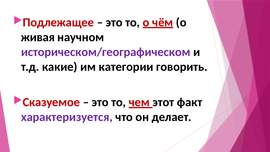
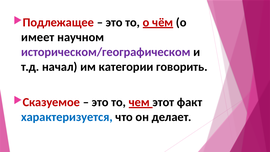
живая: живая -> имеет
какие: какие -> начал
характеризуется colour: purple -> blue
